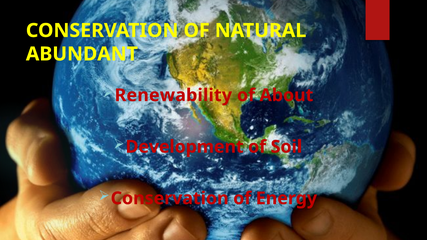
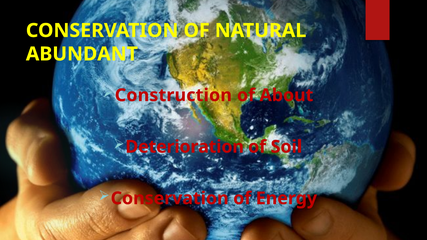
Renewability: Renewability -> Construction
Development: Development -> Deterioration
